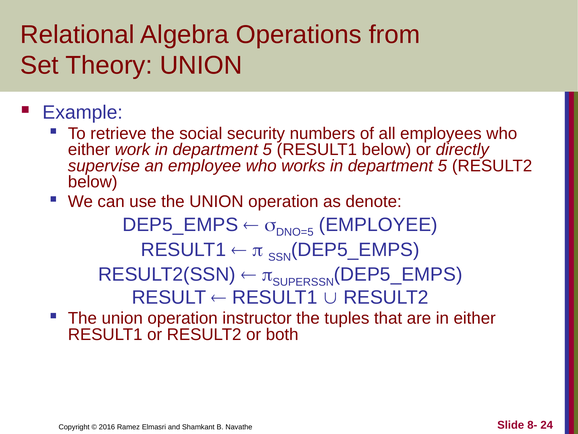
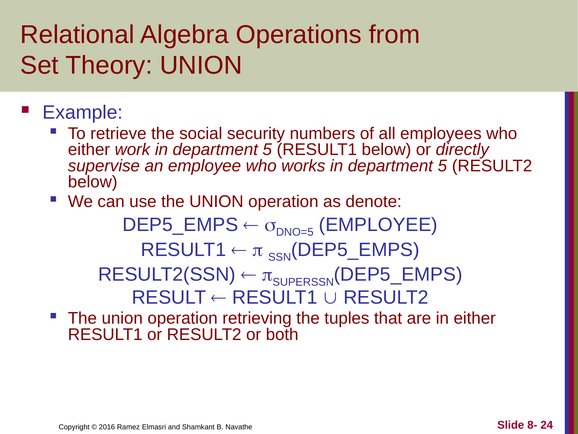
instructor: instructor -> retrieving
